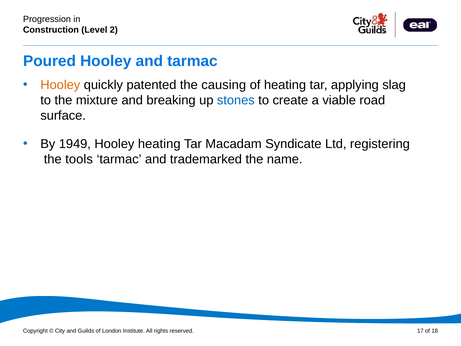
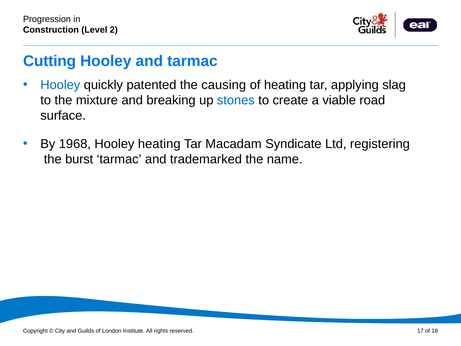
Poured: Poured -> Cutting
Hooley at (60, 85) colour: orange -> blue
1949: 1949 -> 1968
tools: tools -> burst
